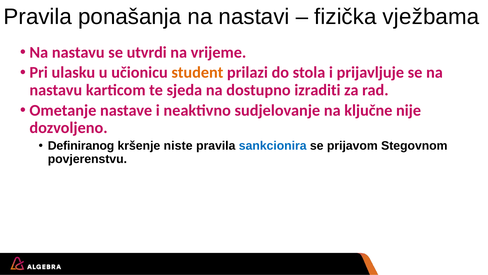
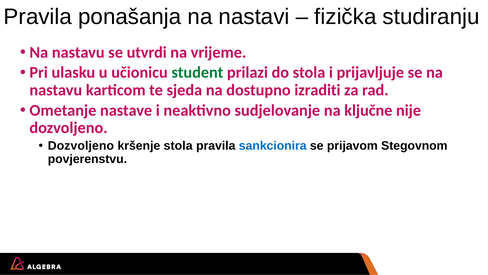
vježbama: vježbama -> studiranju
student colour: orange -> green
Definiranog at (81, 146): Definiranog -> Dozvoljeno
kršenje niste: niste -> stola
